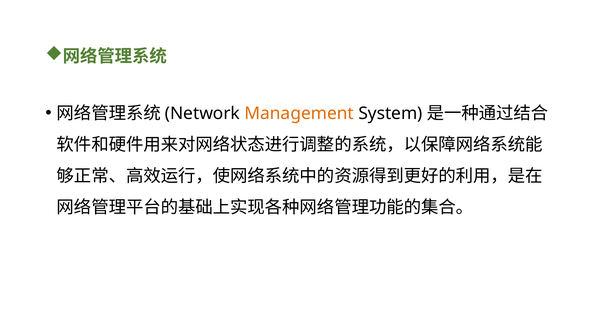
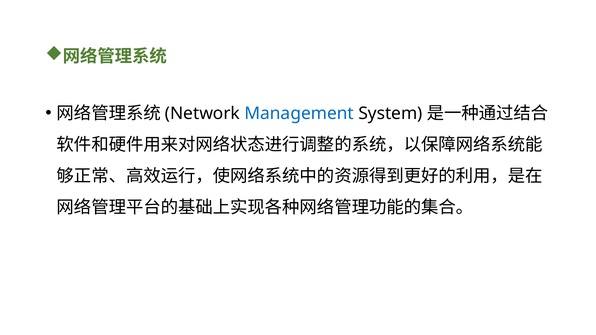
Management colour: orange -> blue
